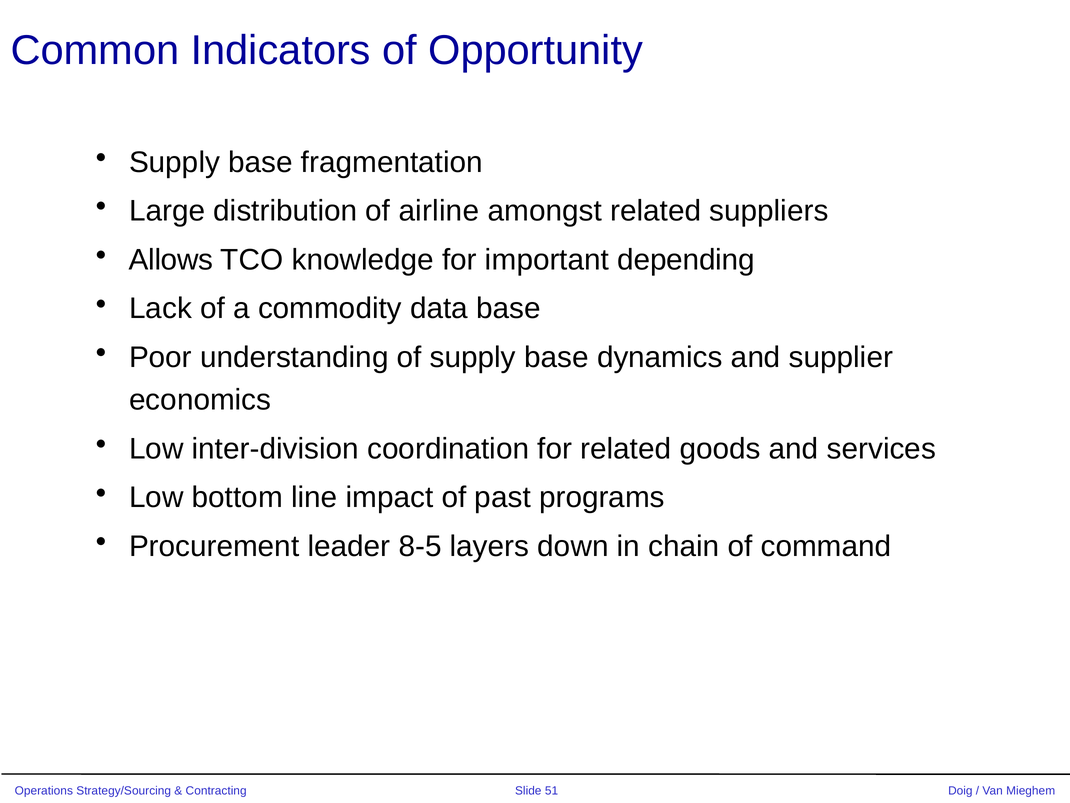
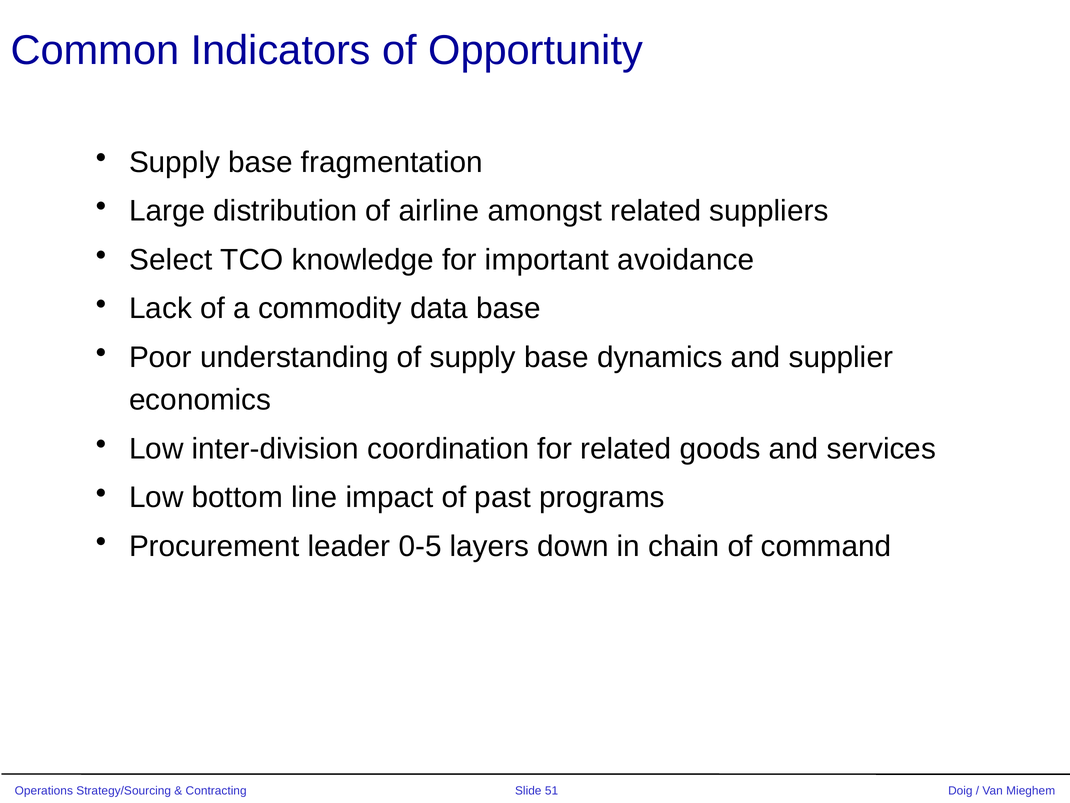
Allows: Allows -> Select
depending: depending -> avoidance
8-5: 8-5 -> 0-5
